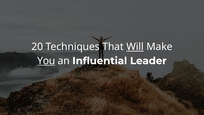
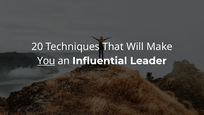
Will underline: present -> none
